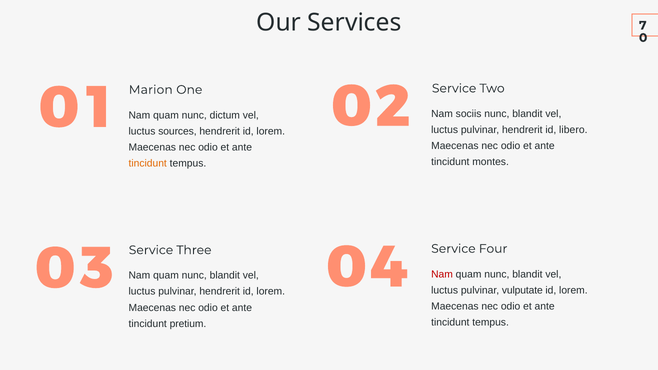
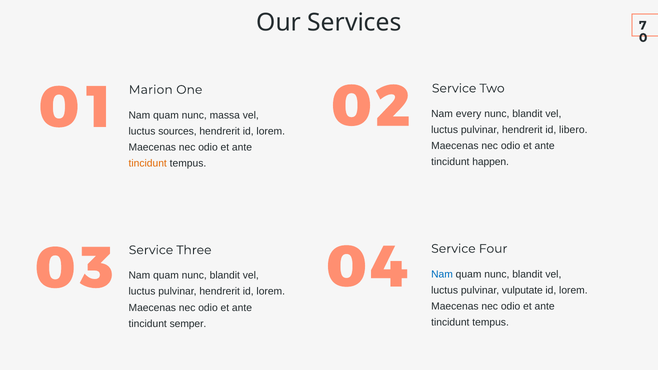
sociis: sociis -> every
dictum: dictum -> massa
montes: montes -> happen
Nam at (442, 274) colour: red -> blue
pretium: pretium -> semper
